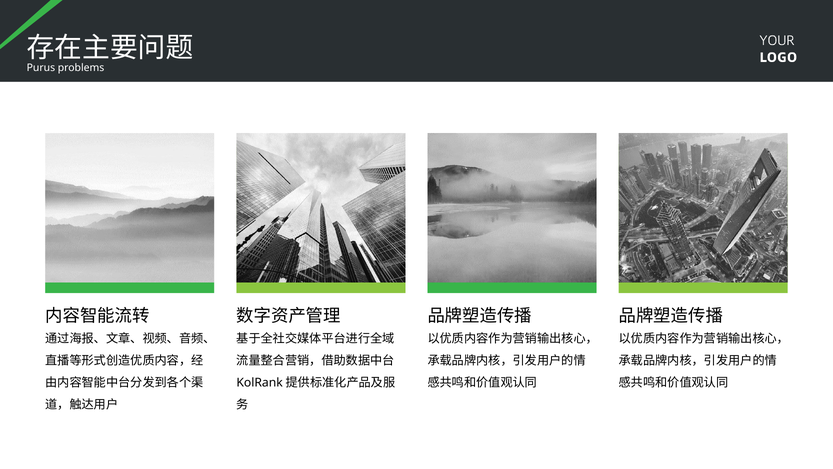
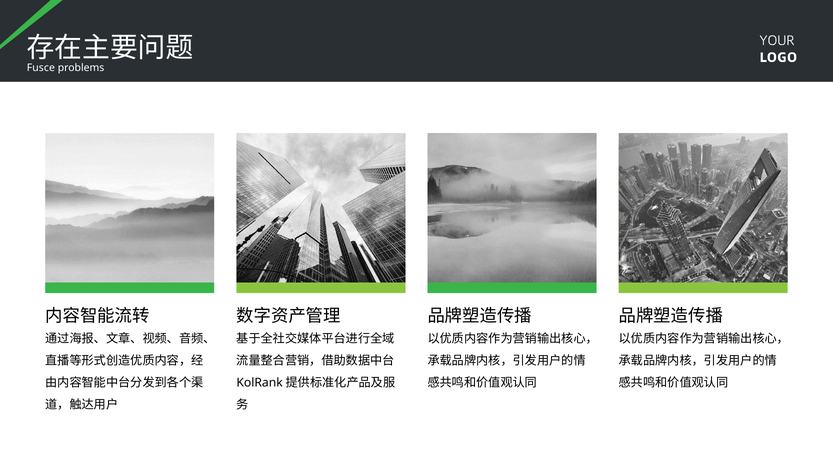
Purus: Purus -> Fusce
